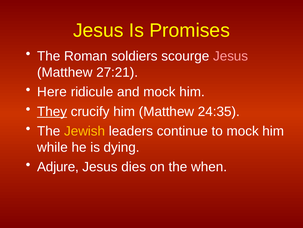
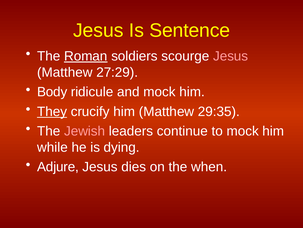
Promises: Promises -> Sentence
Roman underline: none -> present
27:21: 27:21 -> 27:29
Here: Here -> Body
24:35: 24:35 -> 29:35
Jewish colour: yellow -> pink
